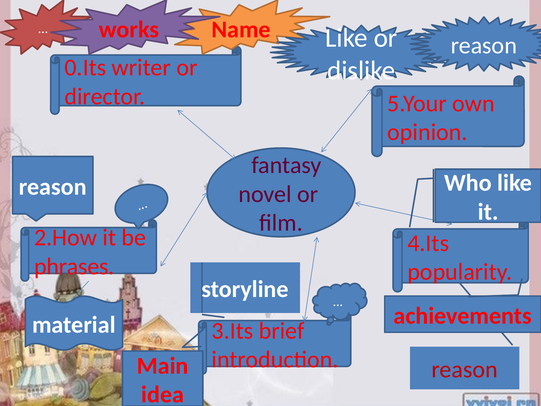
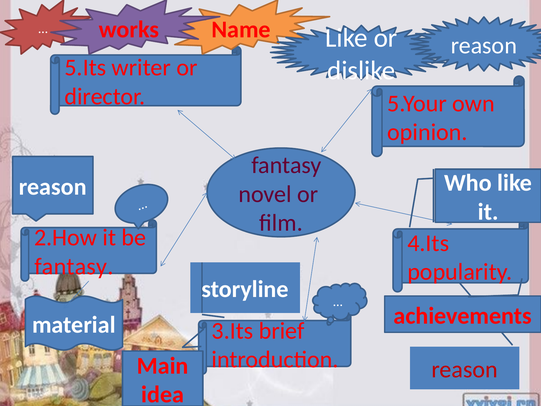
0.Its: 0.Its -> 5.Its
phrases at (74, 266): phrases -> fantasy
